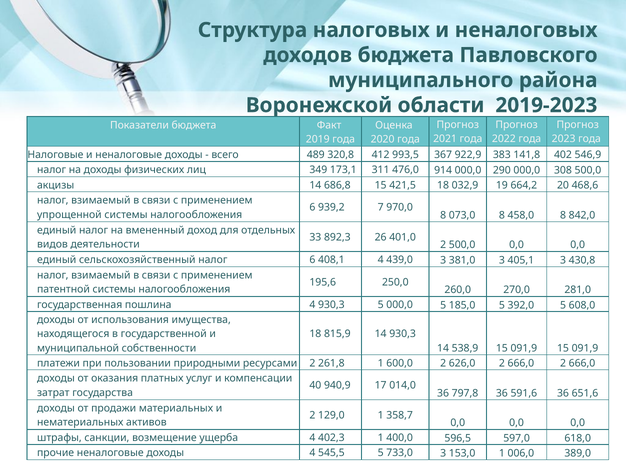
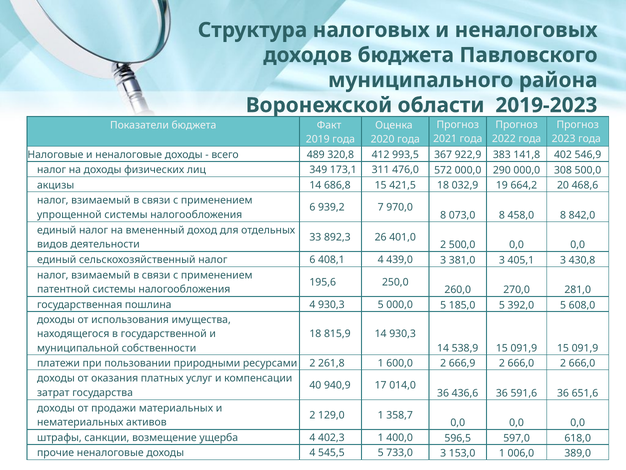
914: 914 -> 572
626,0: 626,0 -> 666,9
797,8: 797,8 -> 436,6
